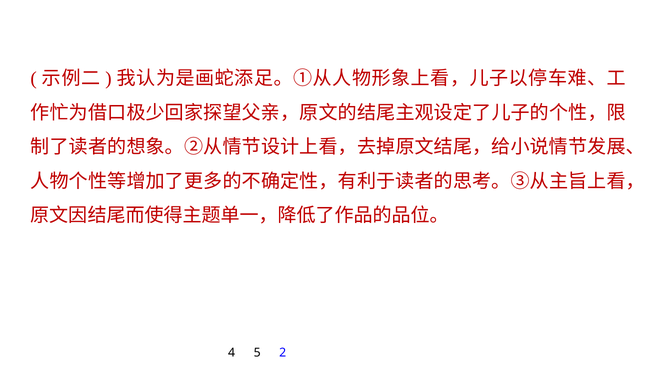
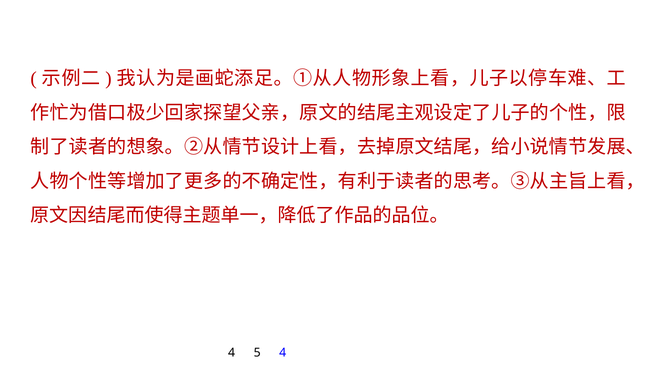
5 2: 2 -> 4
